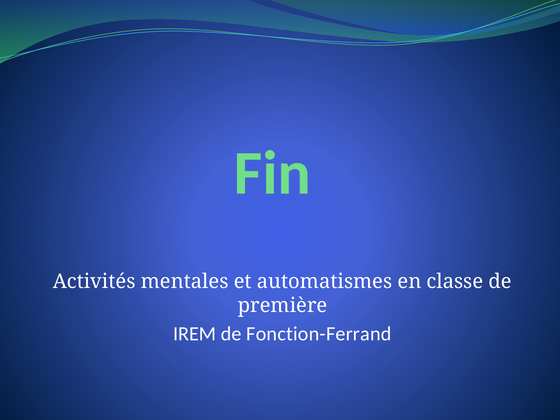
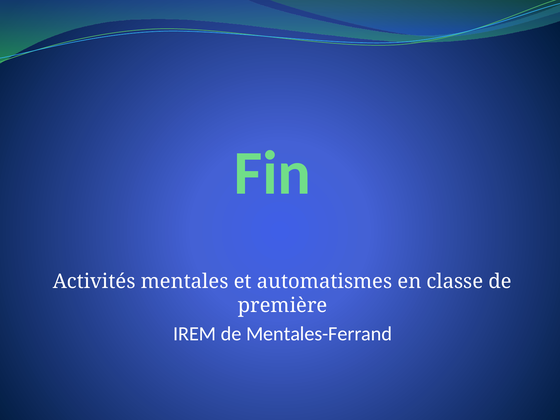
Fonction-Ferrand: Fonction-Ferrand -> Mentales-Ferrand
